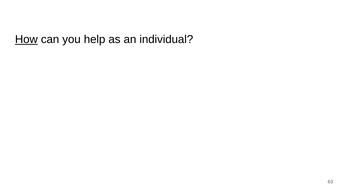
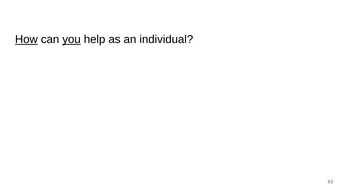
you underline: none -> present
